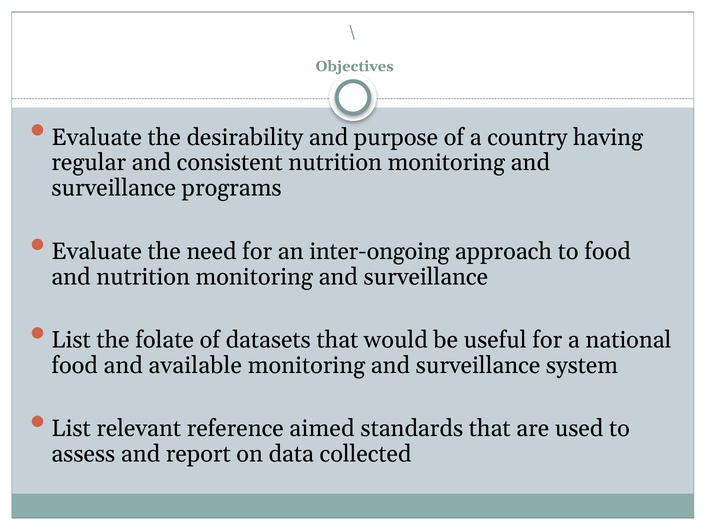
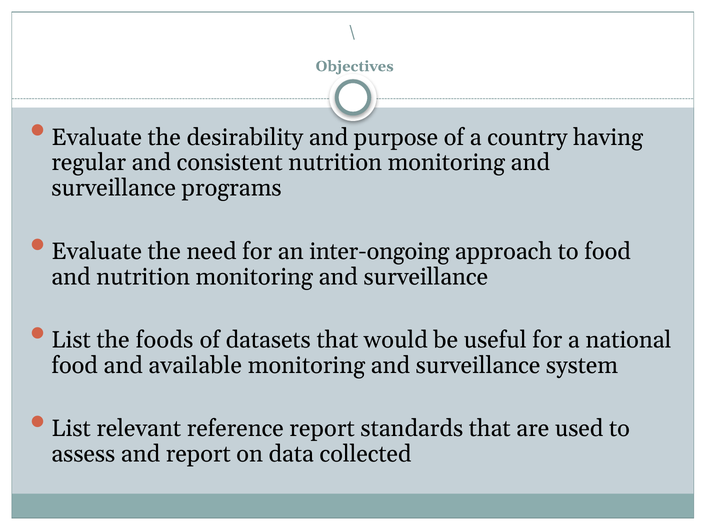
folate: folate -> foods
reference aimed: aimed -> report
